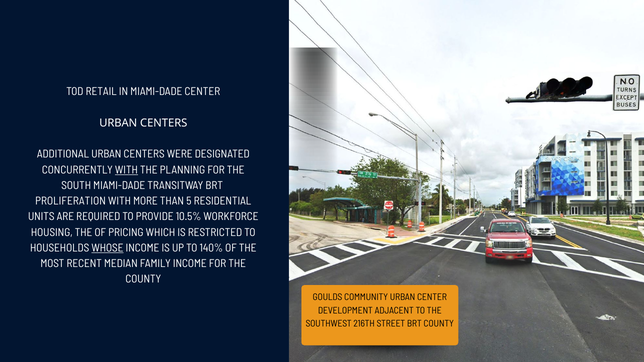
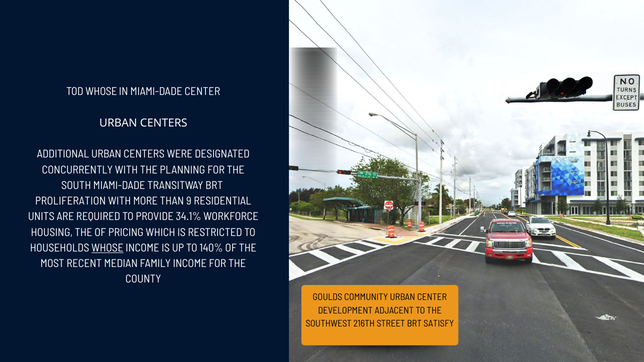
TOD RETAIL: RETAIL -> WHOSE
WITH at (126, 170) underline: present -> none
5: 5 -> 9
10.5%: 10.5% -> 34.1%
BRT COUNTY: COUNTY -> SATISFY
